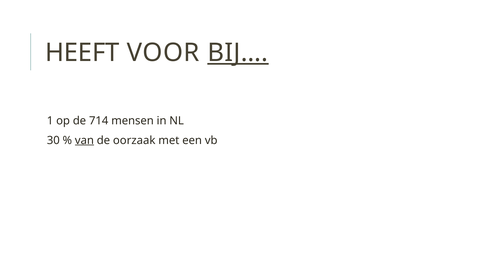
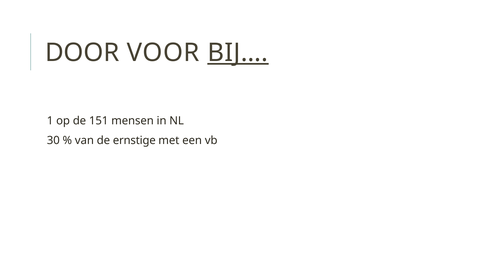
HEEFT: HEEFT -> DOOR
714: 714 -> 151
van underline: present -> none
oorzaak: oorzaak -> ernstige
